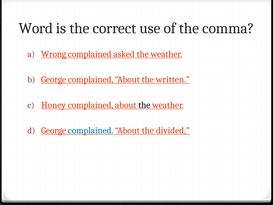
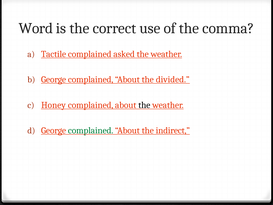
Wrong: Wrong -> Tactile
written: written -> divided
complained at (91, 130) colour: blue -> green
divided: divided -> indirect
